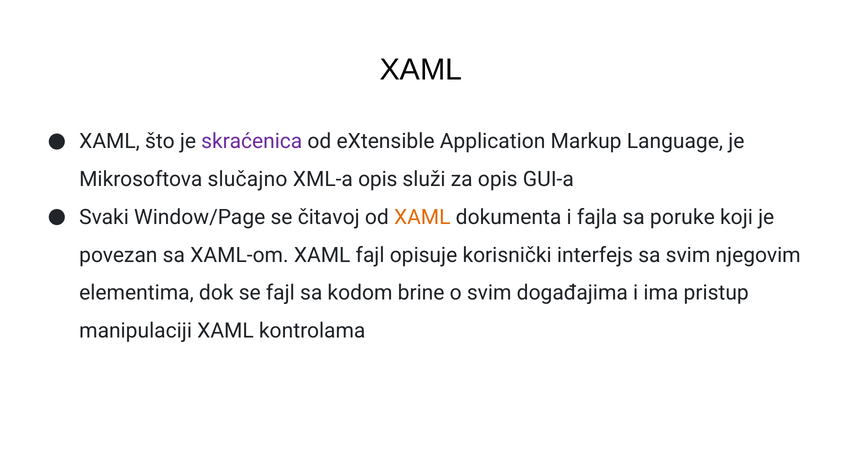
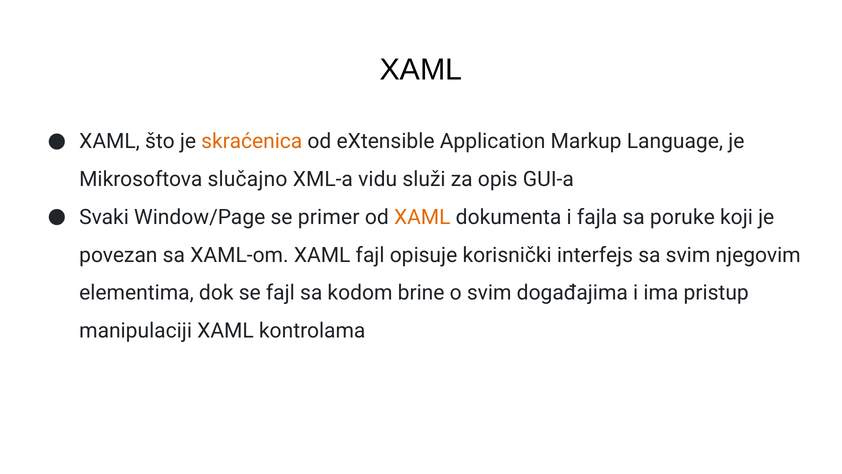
skraćenica colour: purple -> orange
XML-a opis: opis -> vidu
čitavoj: čitavoj -> primer
